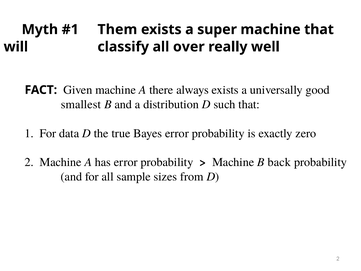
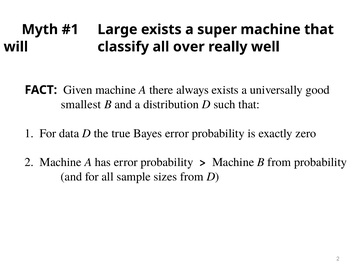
Them: Them -> Large
B back: back -> from
